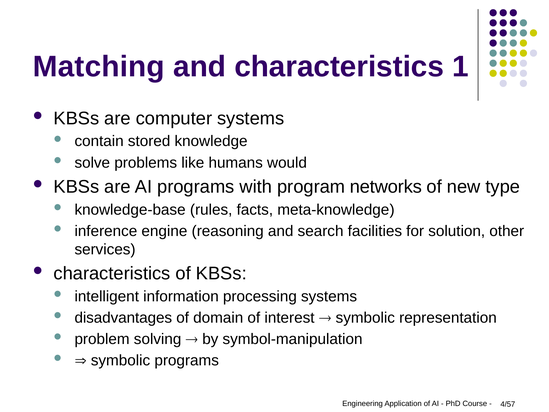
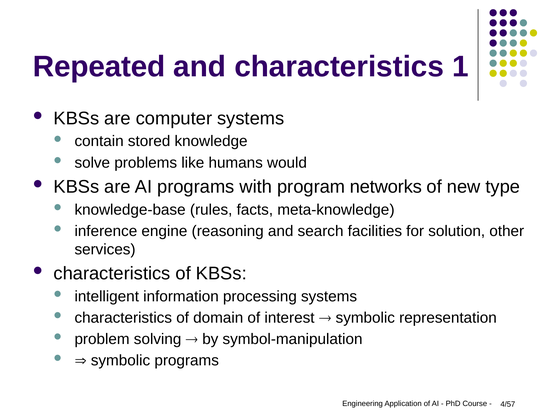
Matching: Matching -> Repeated
disadvantages at (123, 318): disadvantages -> characteristics
